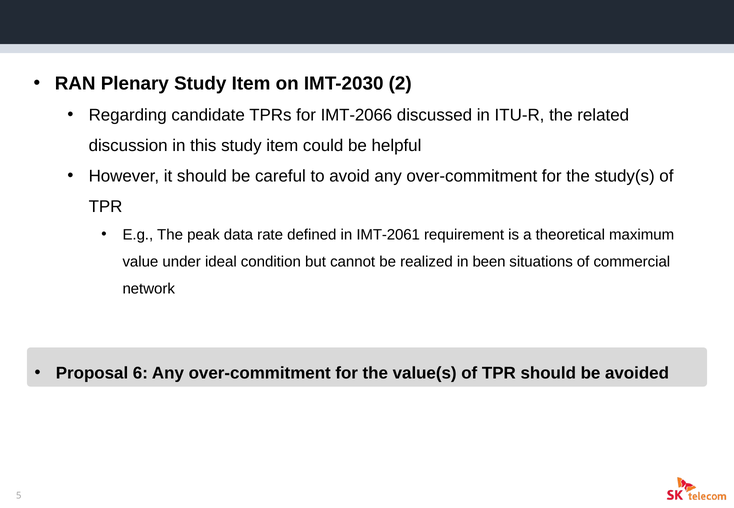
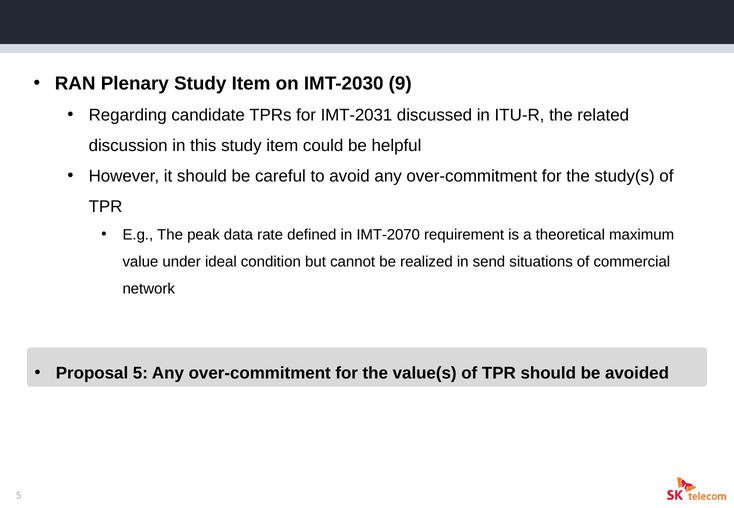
2: 2 -> 9
IMT-2066: IMT-2066 -> IMT-2031
IMT-2061: IMT-2061 -> IMT-2070
been: been -> send
Proposal 6: 6 -> 5
